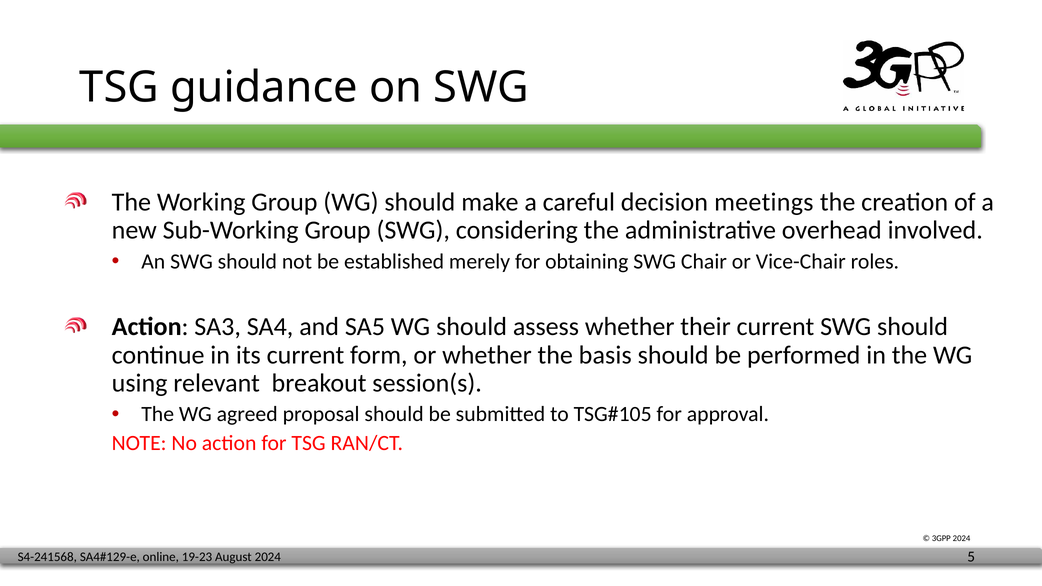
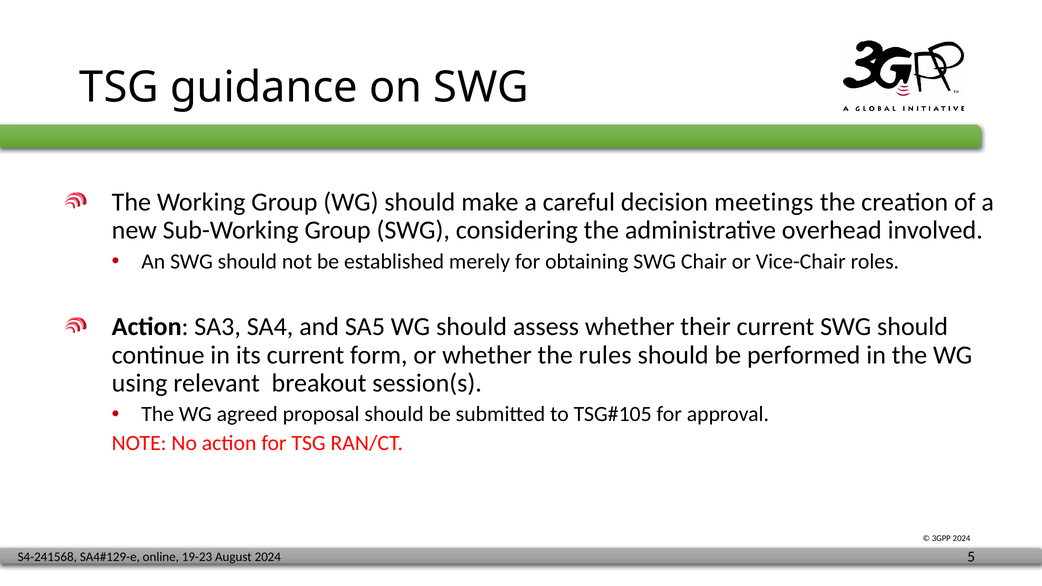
basis: basis -> rules
